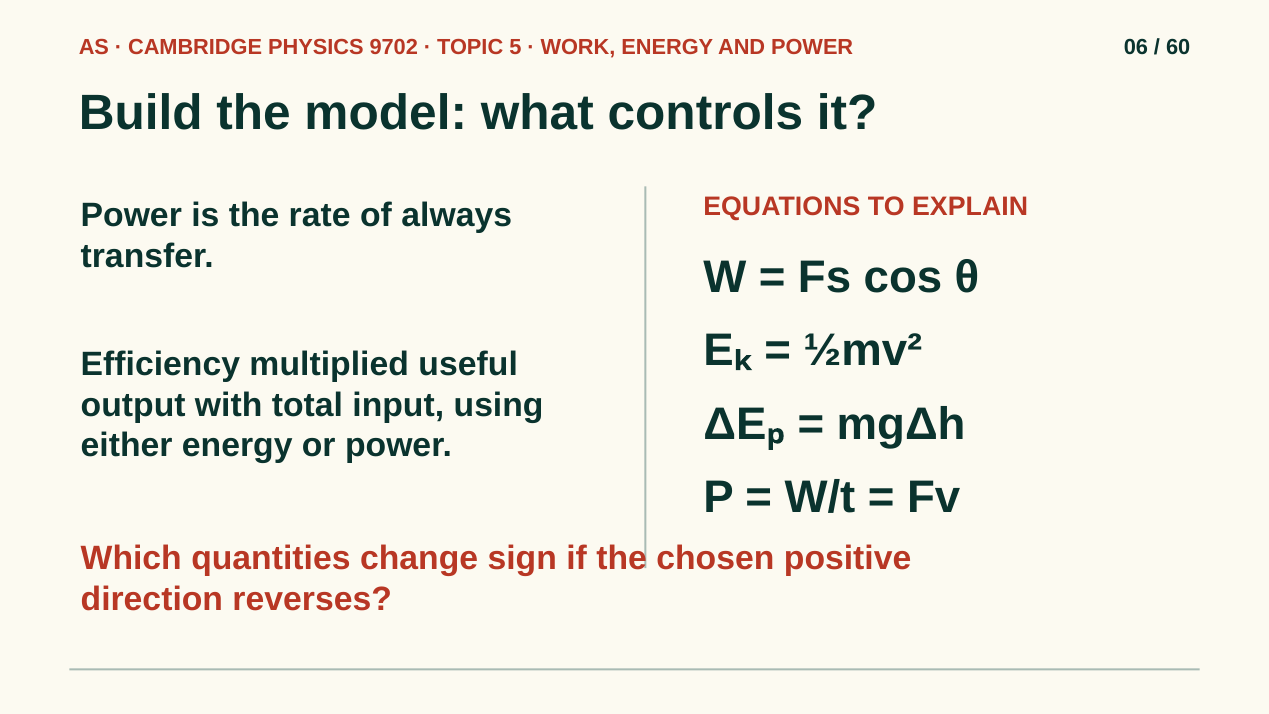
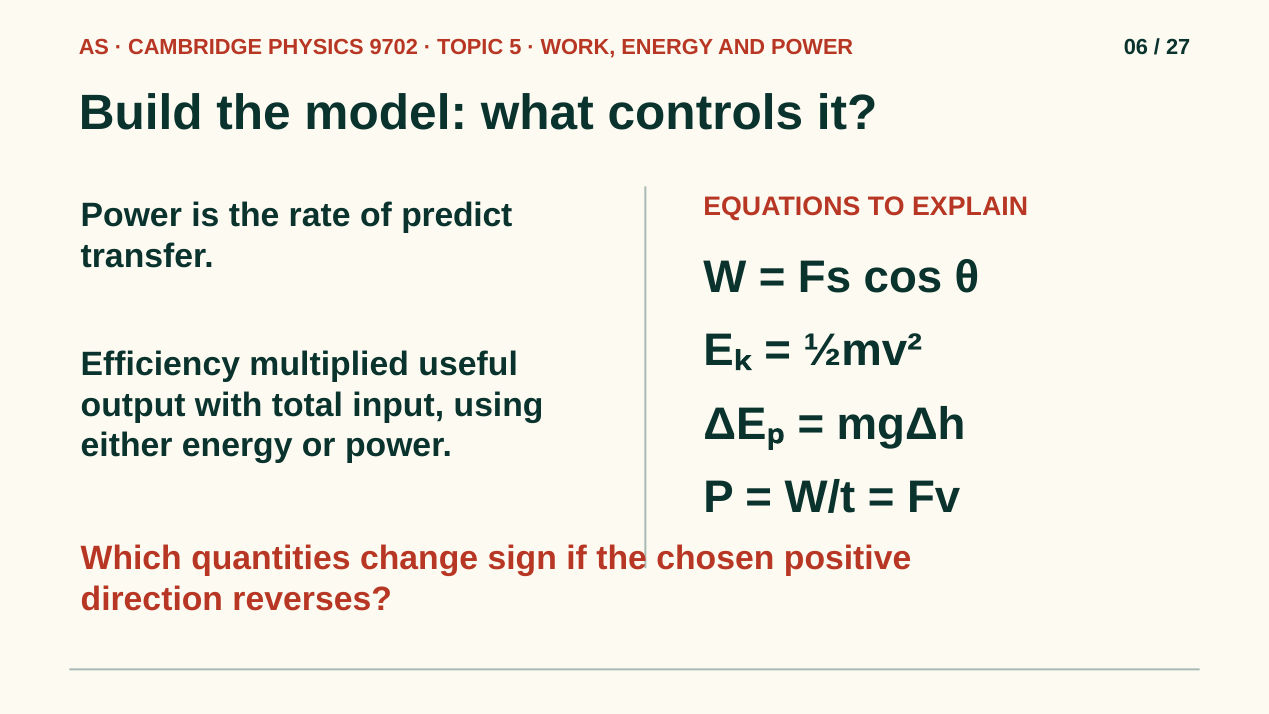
60: 60 -> 27
always: always -> predict
